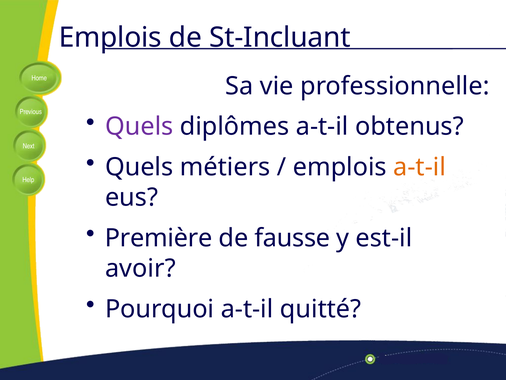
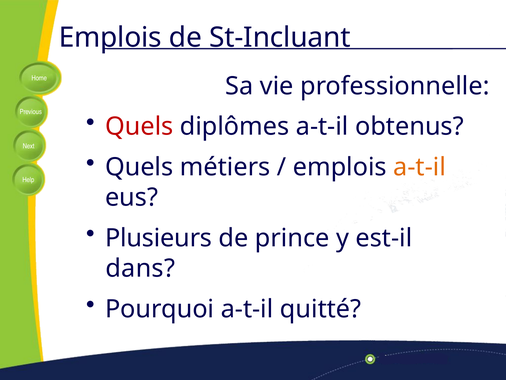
Quels at (139, 126) colour: purple -> red
Première: Première -> Plusieurs
fausse: fausse -> prince
avoir: avoir -> dans
